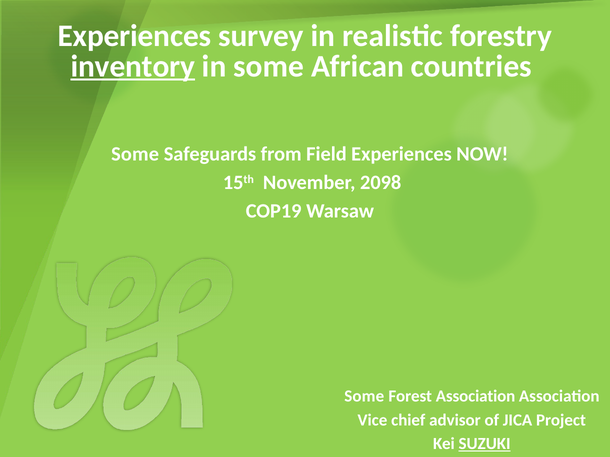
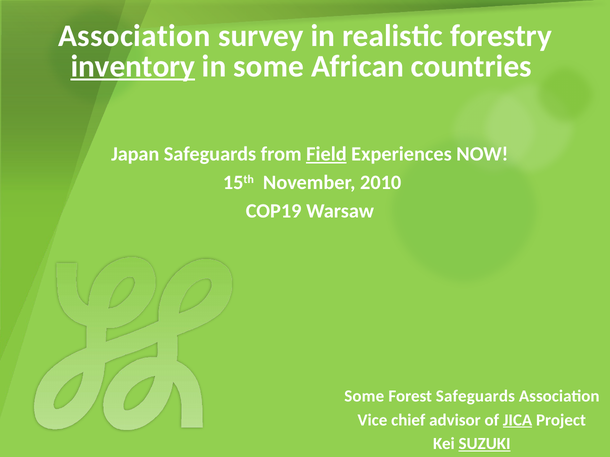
Experiences at (134, 36): Experiences -> Association
Some at (135, 154): Some -> Japan
Field underline: none -> present
2098: 2098 -> 2010
Forest Association: Association -> Safeguards
JICA underline: none -> present
